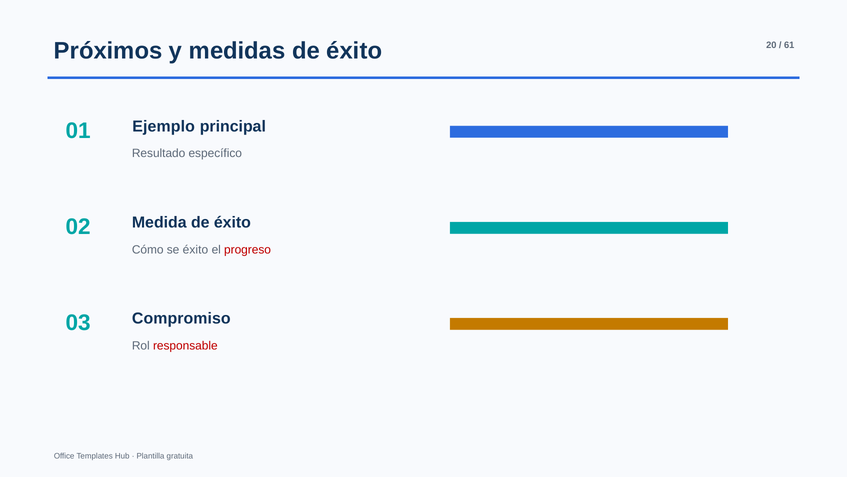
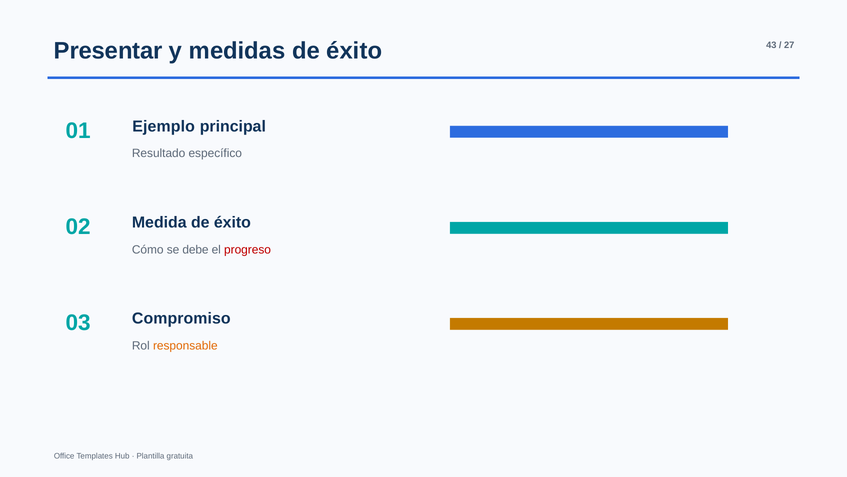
Próximos: Próximos -> Presentar
20: 20 -> 43
61: 61 -> 27
se éxito: éxito -> debe
responsable colour: red -> orange
